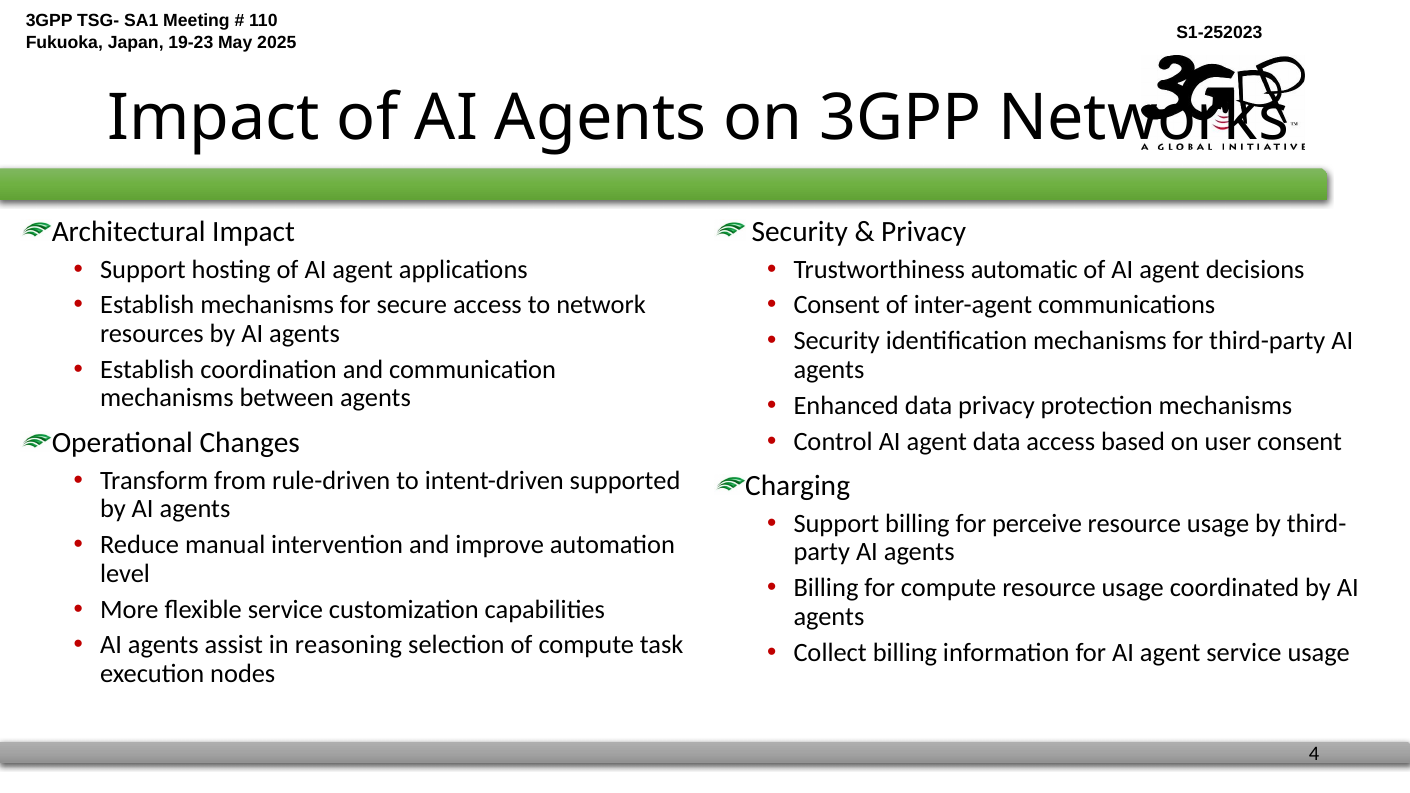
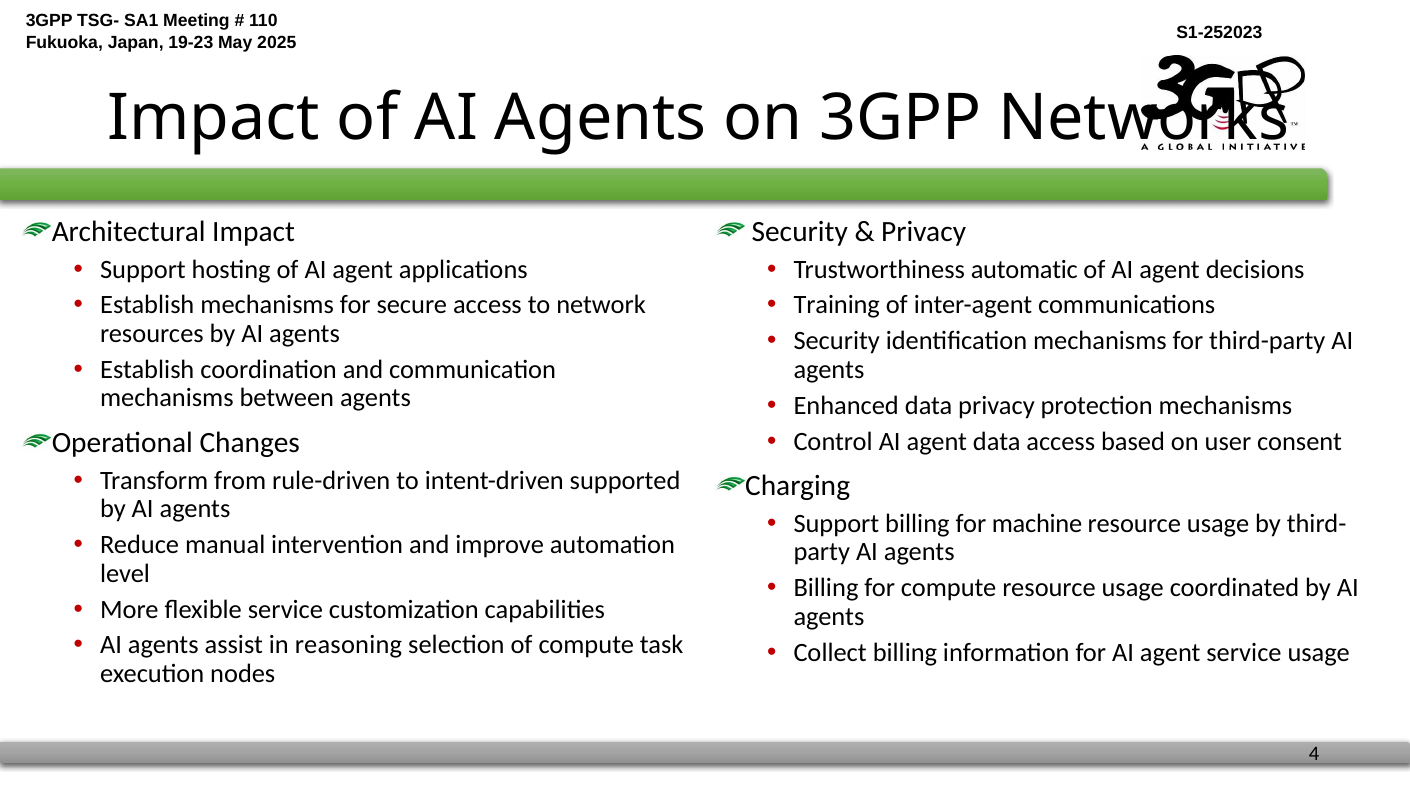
Consent at (837, 305): Consent -> Training
perceive: perceive -> machine
